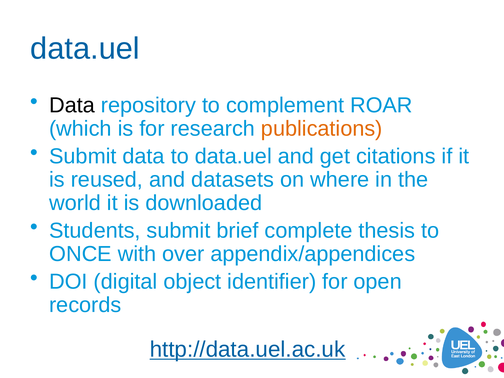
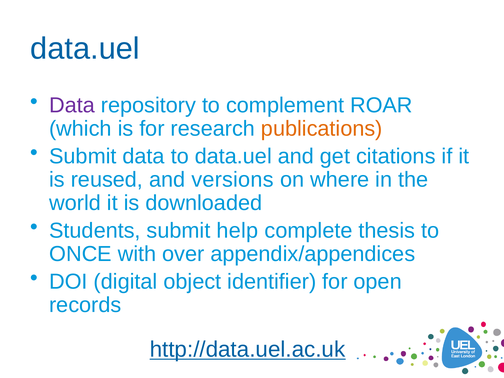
Data at (72, 105) colour: black -> purple
datasets: datasets -> versions
brief: brief -> help
